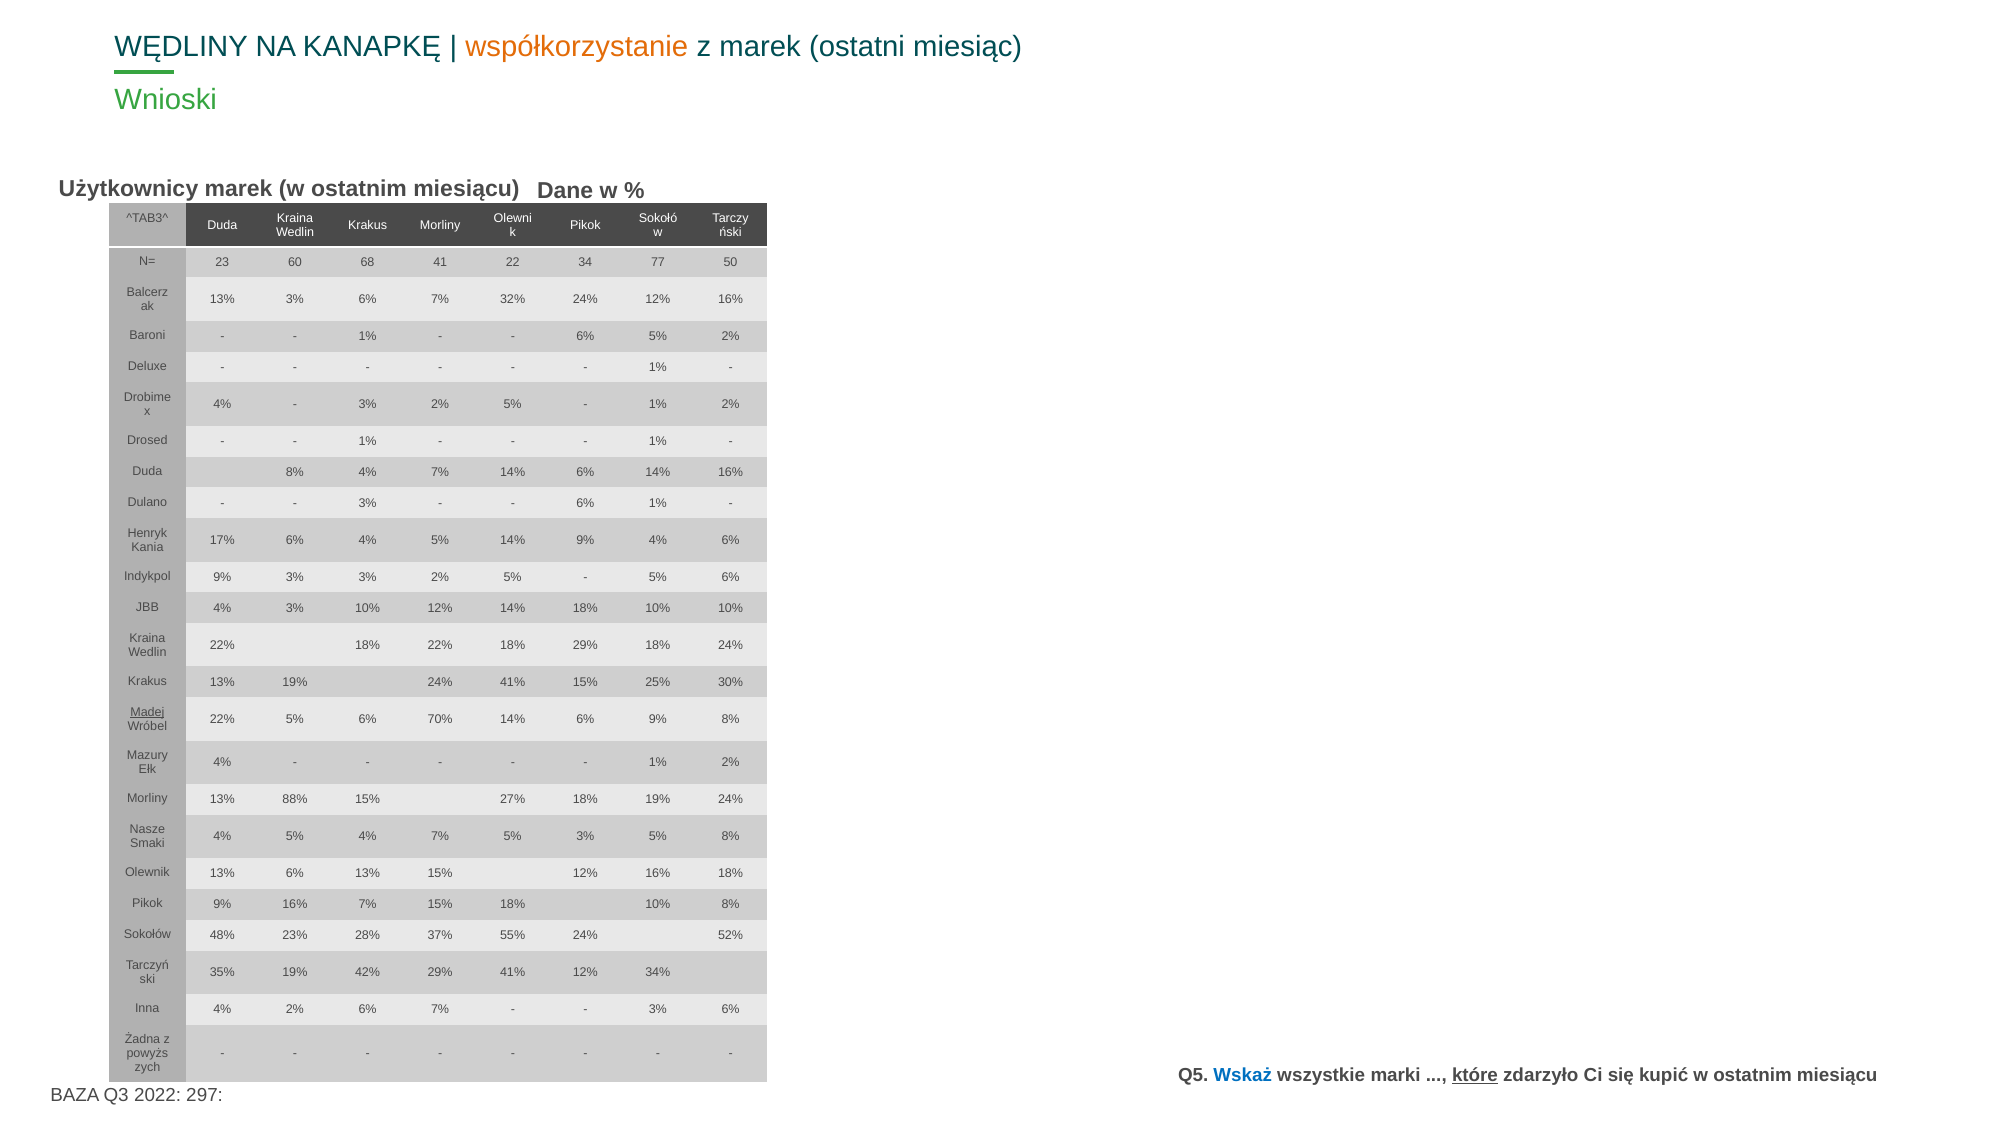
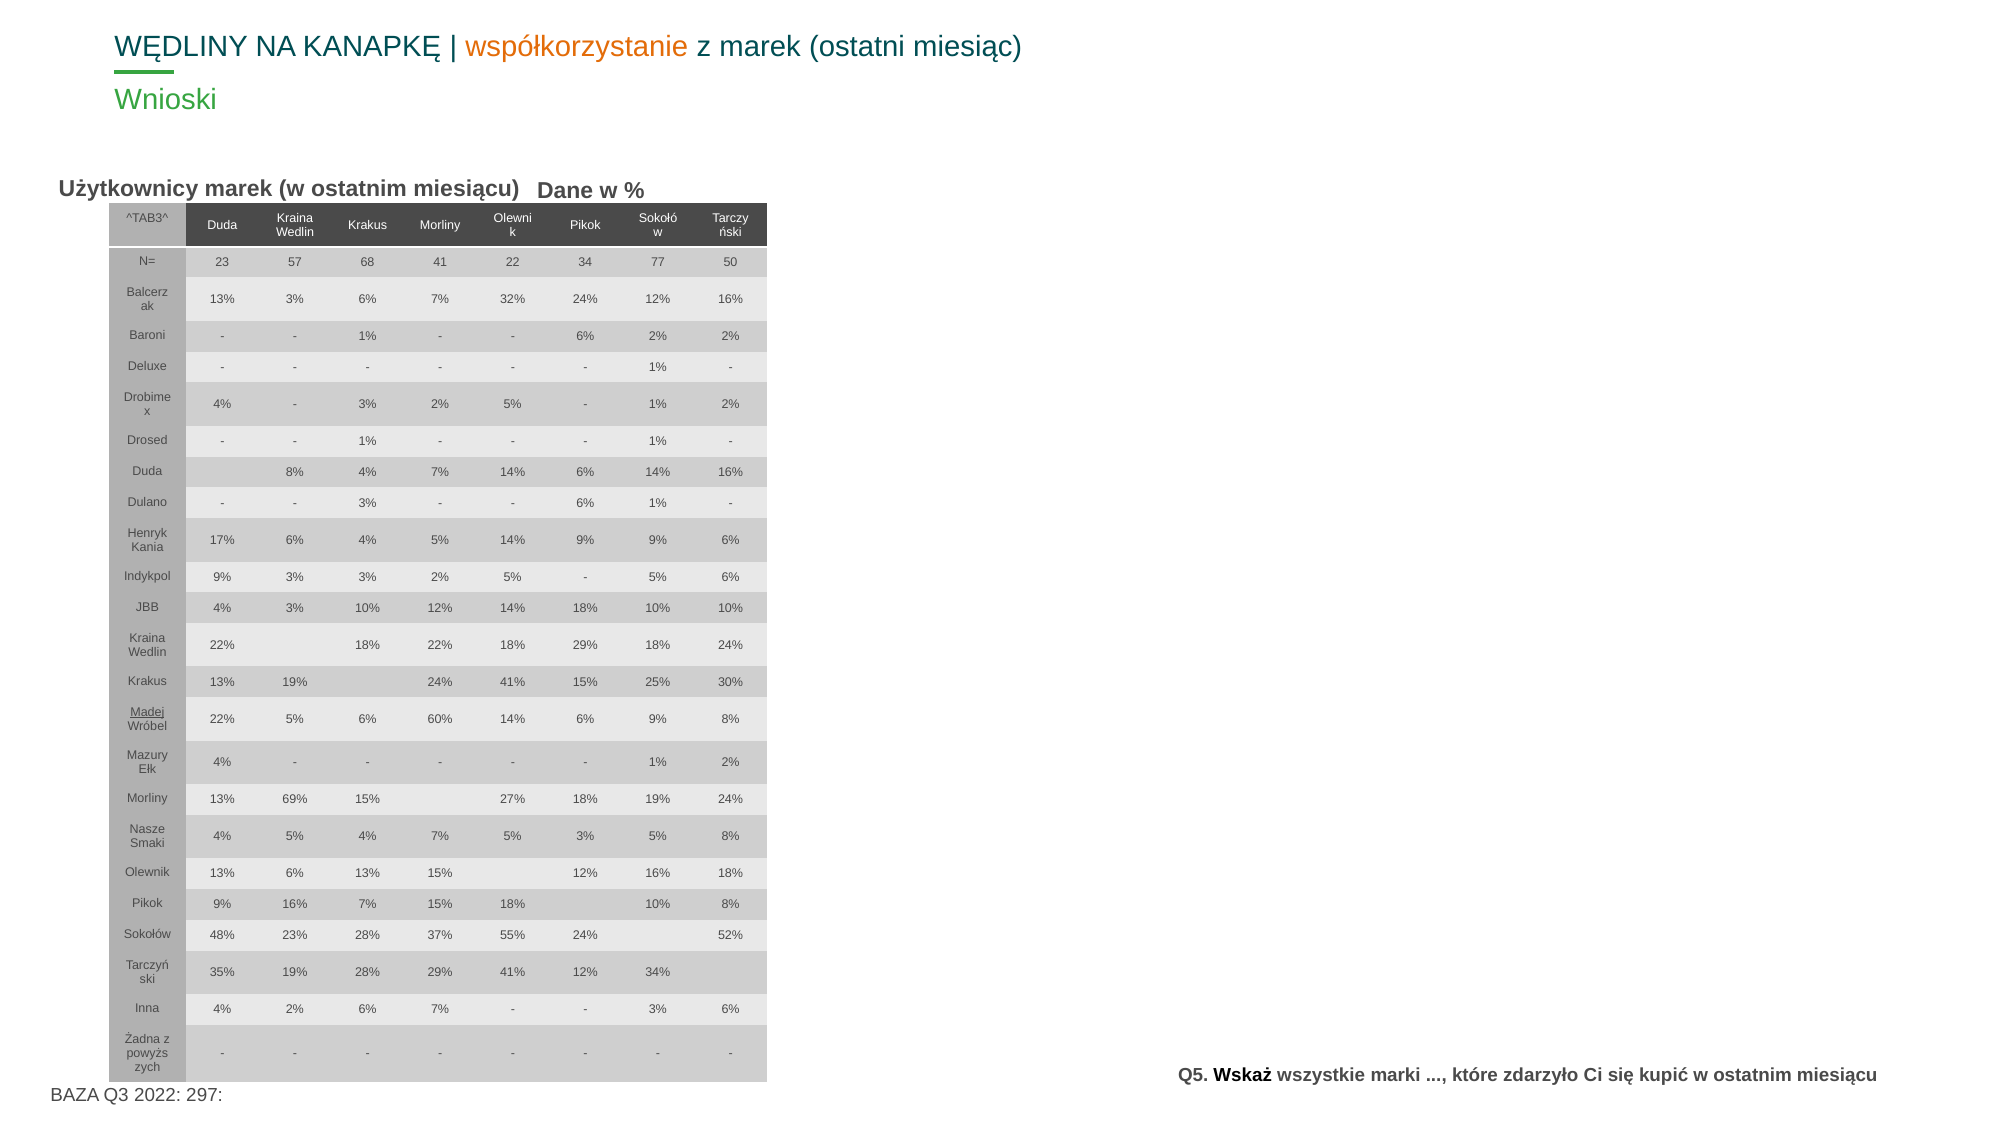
60: 60 -> 57
6% 5%: 5% -> 2%
9% 4%: 4% -> 9%
70%: 70% -> 60%
88%: 88% -> 69%
19% 42%: 42% -> 28%
Wskaż colour: blue -> black
które underline: present -> none
